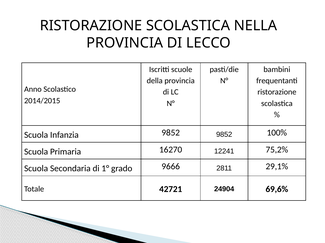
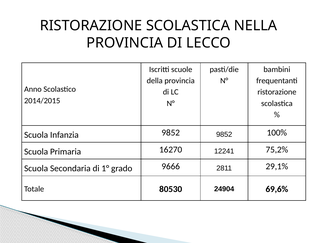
42721: 42721 -> 80530
